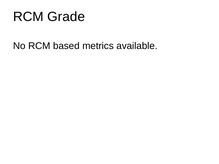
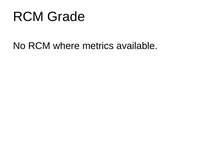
based: based -> where
